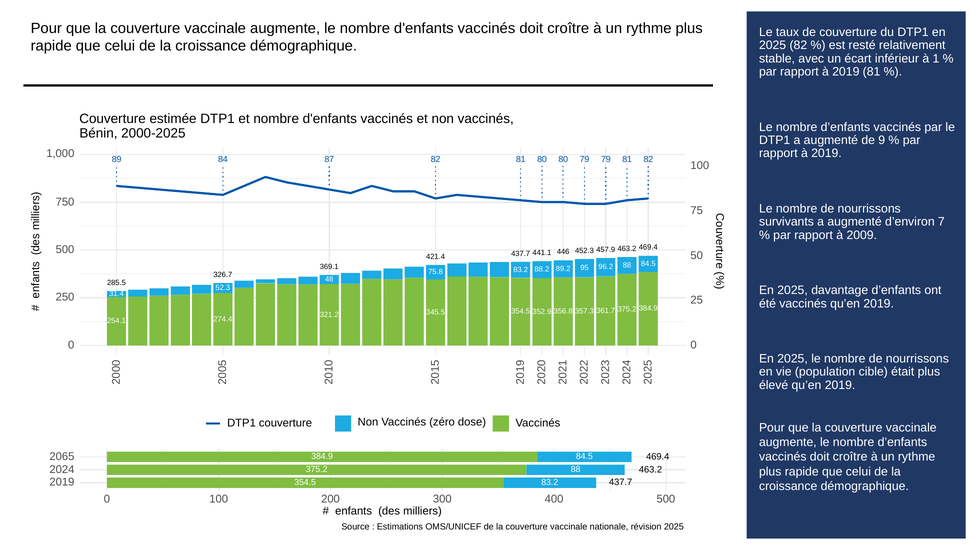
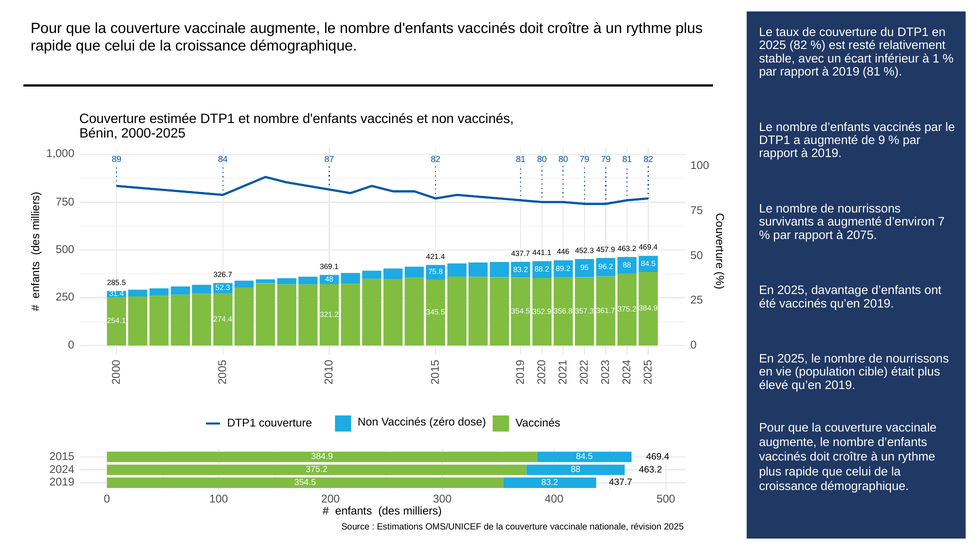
2009: 2009 -> 2075
2065: 2065 -> 2015
